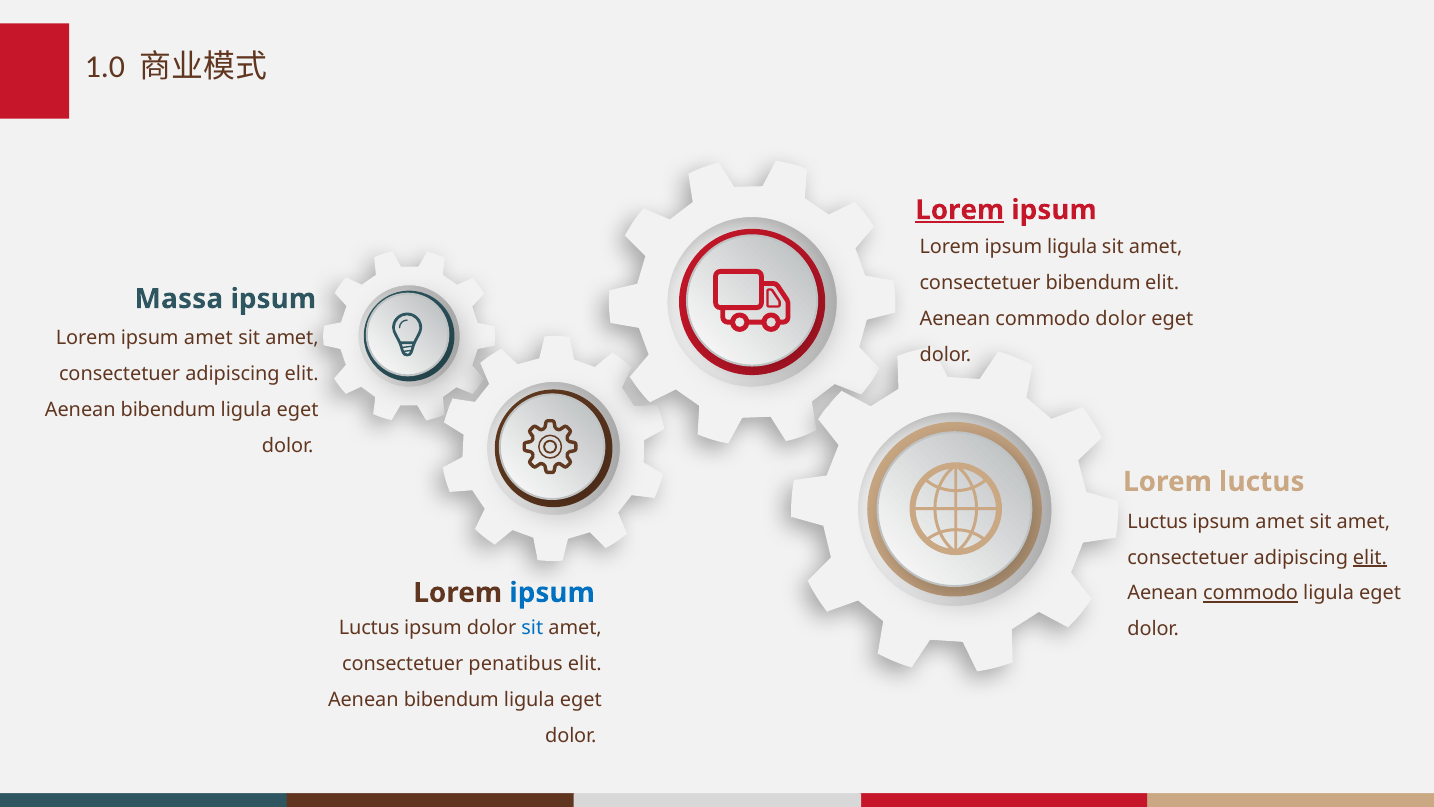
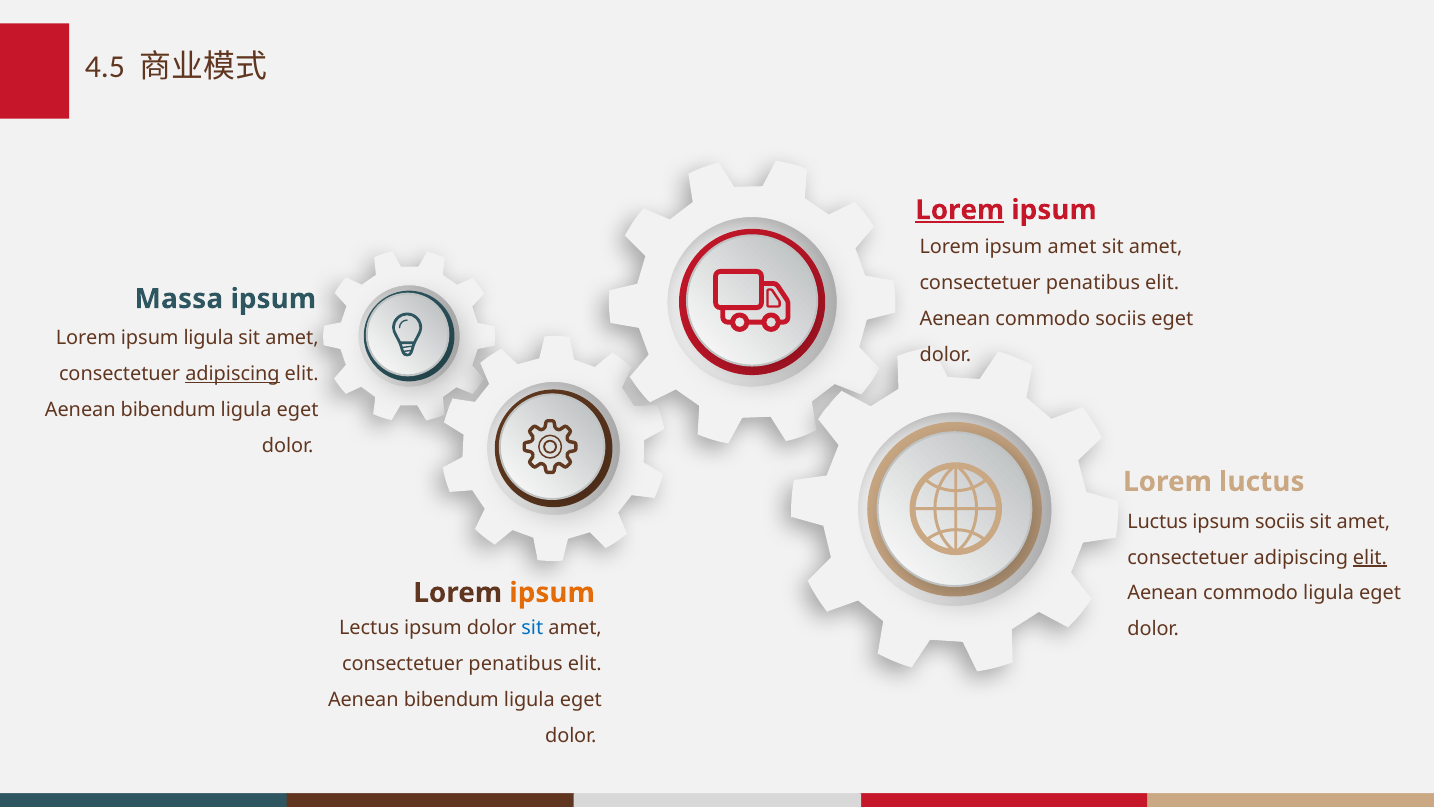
1.0: 1.0 -> 4.5
ipsum ligula: ligula -> amet
bibendum at (1093, 283): bibendum -> penatibus
commodo dolor: dolor -> sociis
Lorem ipsum amet: amet -> ligula
adipiscing at (232, 374) underline: none -> present
amet at (1280, 521): amet -> sociis
commodo at (1251, 593) underline: present -> none
ipsum at (552, 593) colour: blue -> orange
Luctus at (369, 628): Luctus -> Lectus
